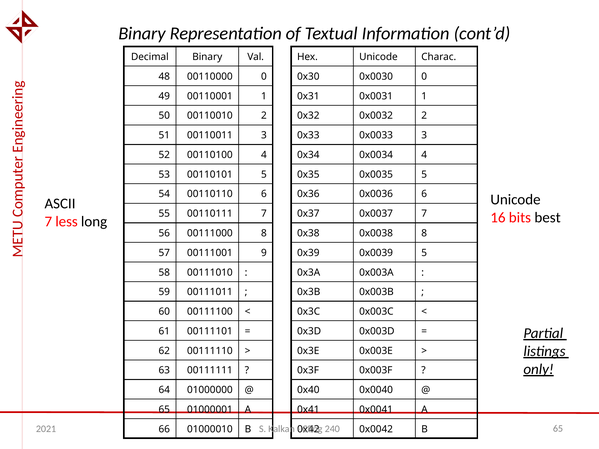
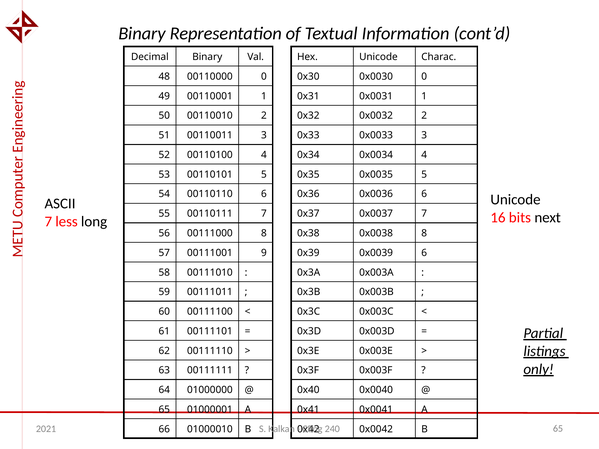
best: best -> next
0x0039 5: 5 -> 6
